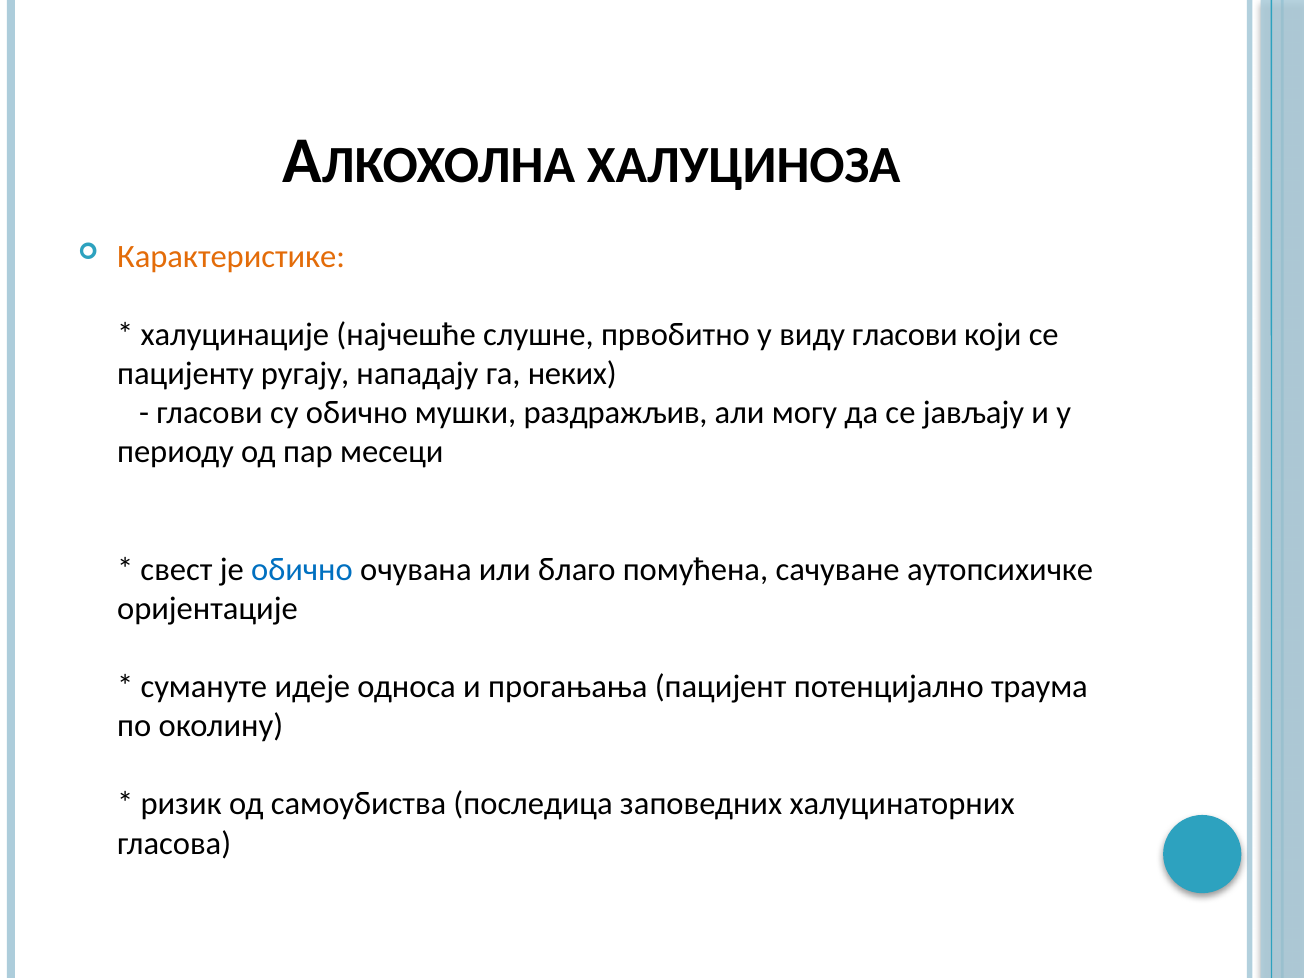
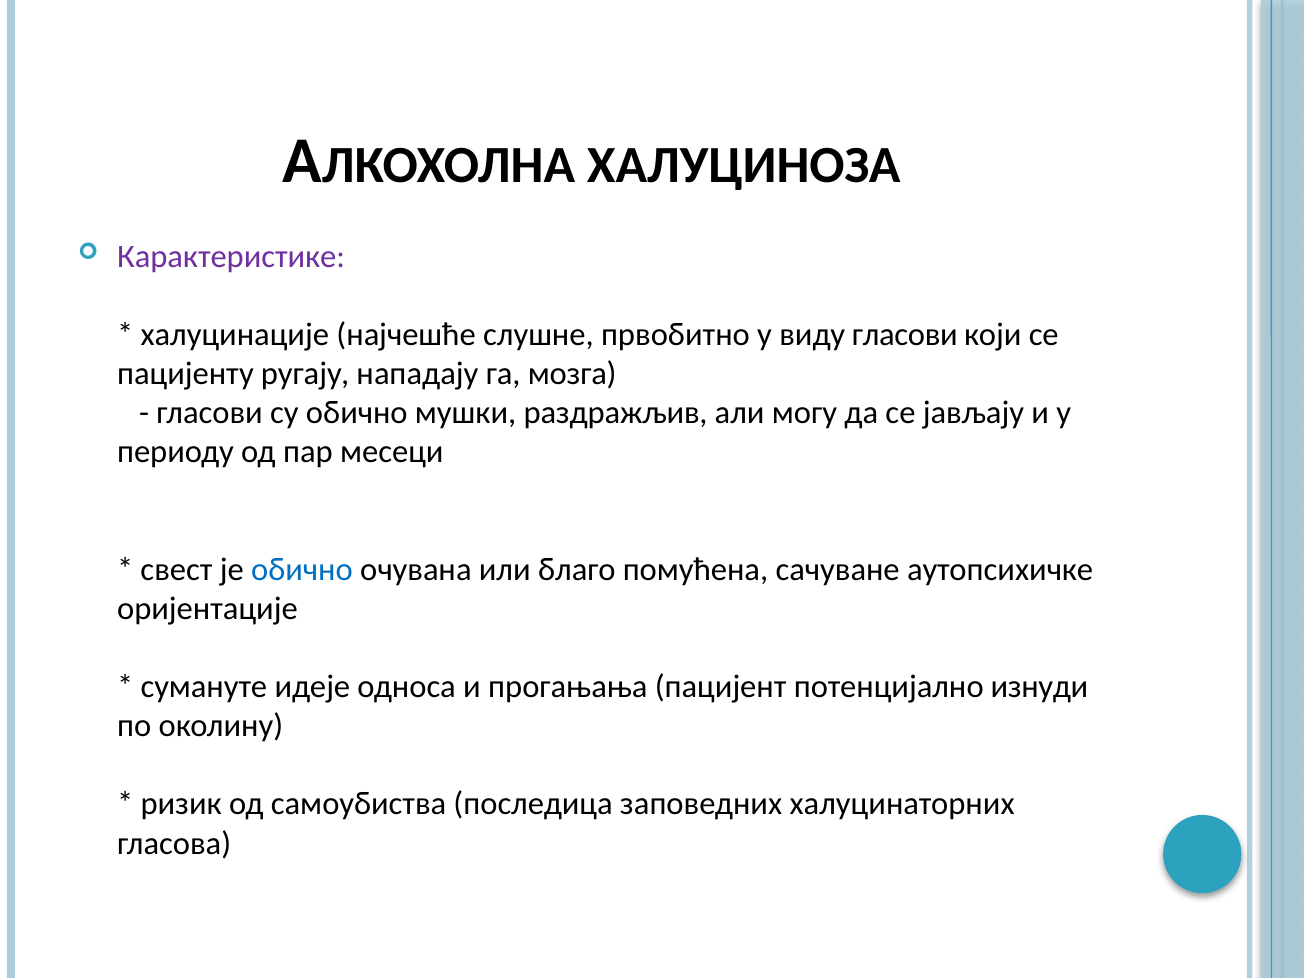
Карактеристике colour: orange -> purple
неких: неких -> мозга
траума: траума -> изнуди
